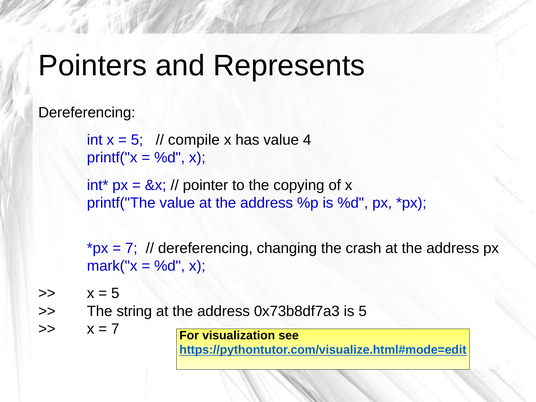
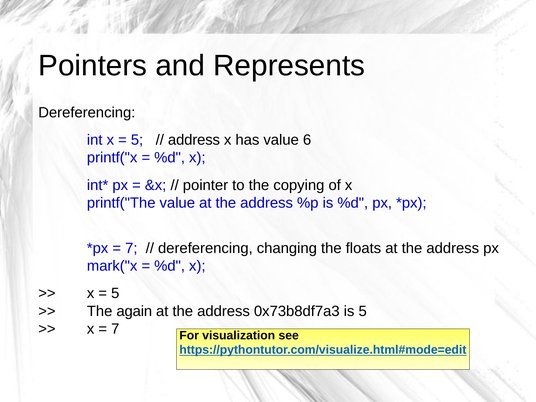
compile at (194, 140): compile -> address
4: 4 -> 6
crash: crash -> floats
string: string -> again
